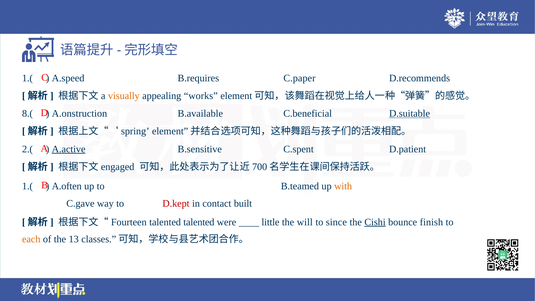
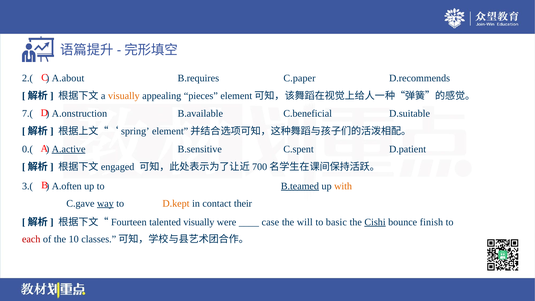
1.( at (27, 78): 1.( -> 2.(
A.speed: A.speed -> A.about
works: works -> pieces
8.(: 8.( -> 7.(
D.suitable underline: present -> none
2.(: 2.( -> 0.(
1.( at (27, 186): 1.( -> 3.(
B.teamed underline: none -> present
way underline: none -> present
D.kept colour: red -> orange
built: built -> their
talented talented: talented -> visually
little: little -> case
since: since -> basic
each colour: orange -> red
13: 13 -> 10
